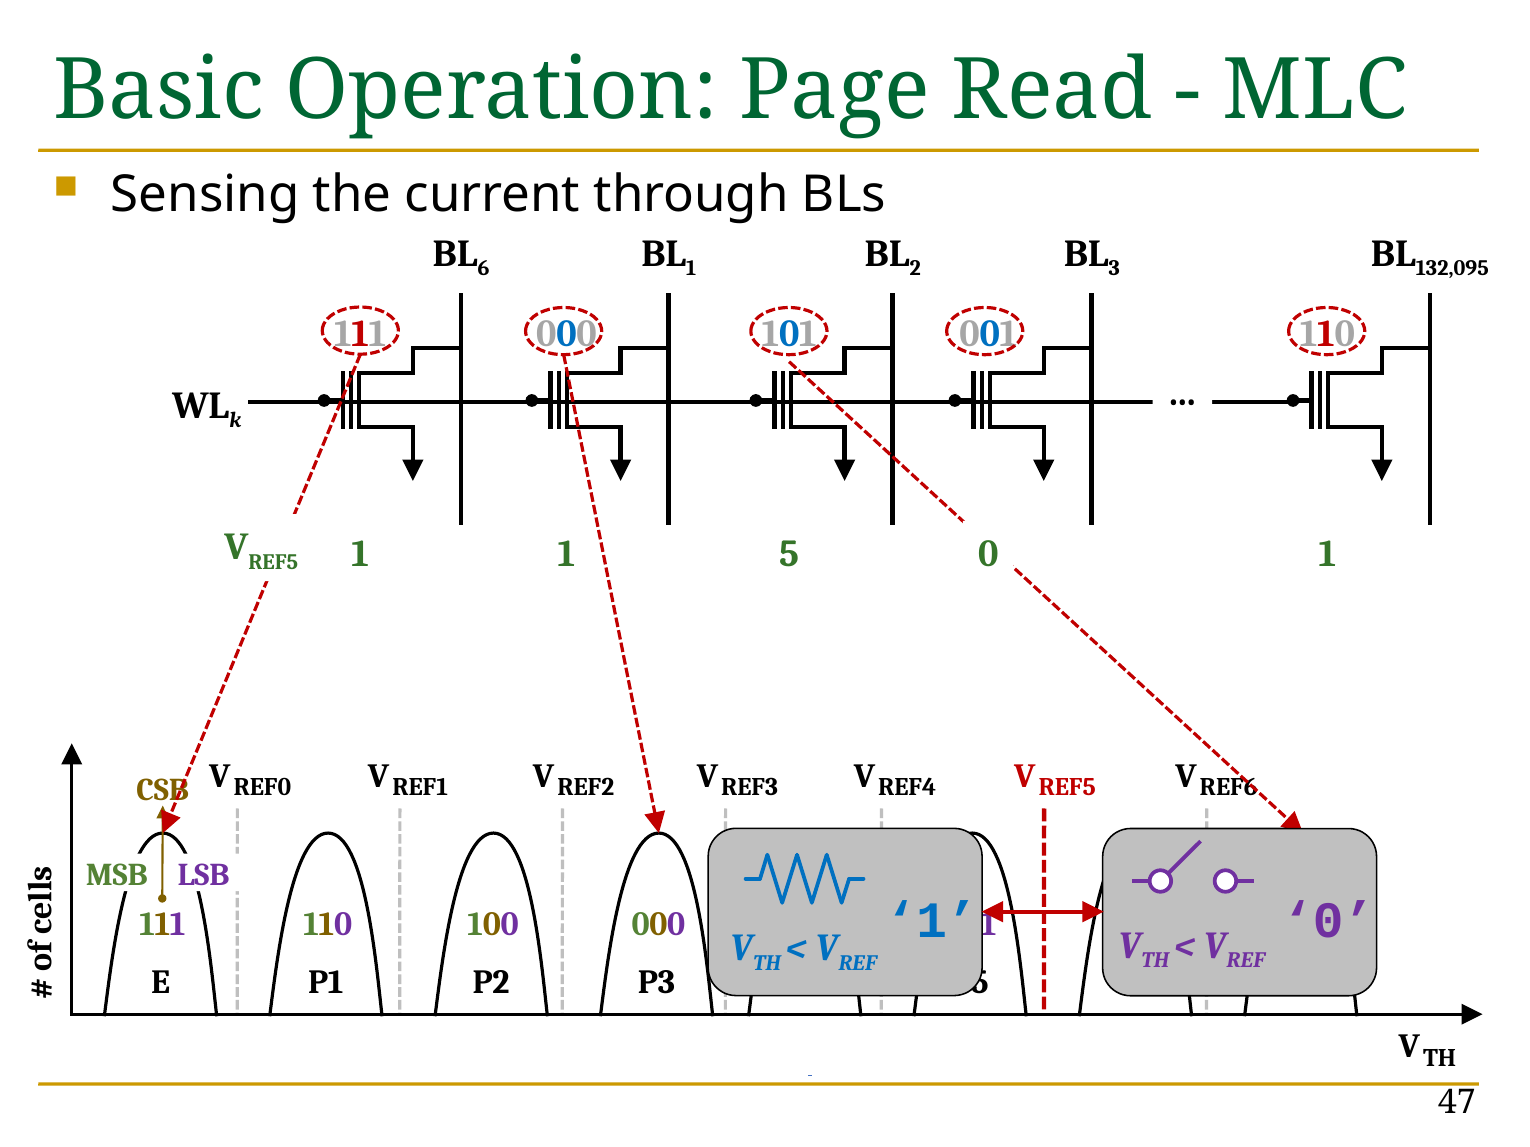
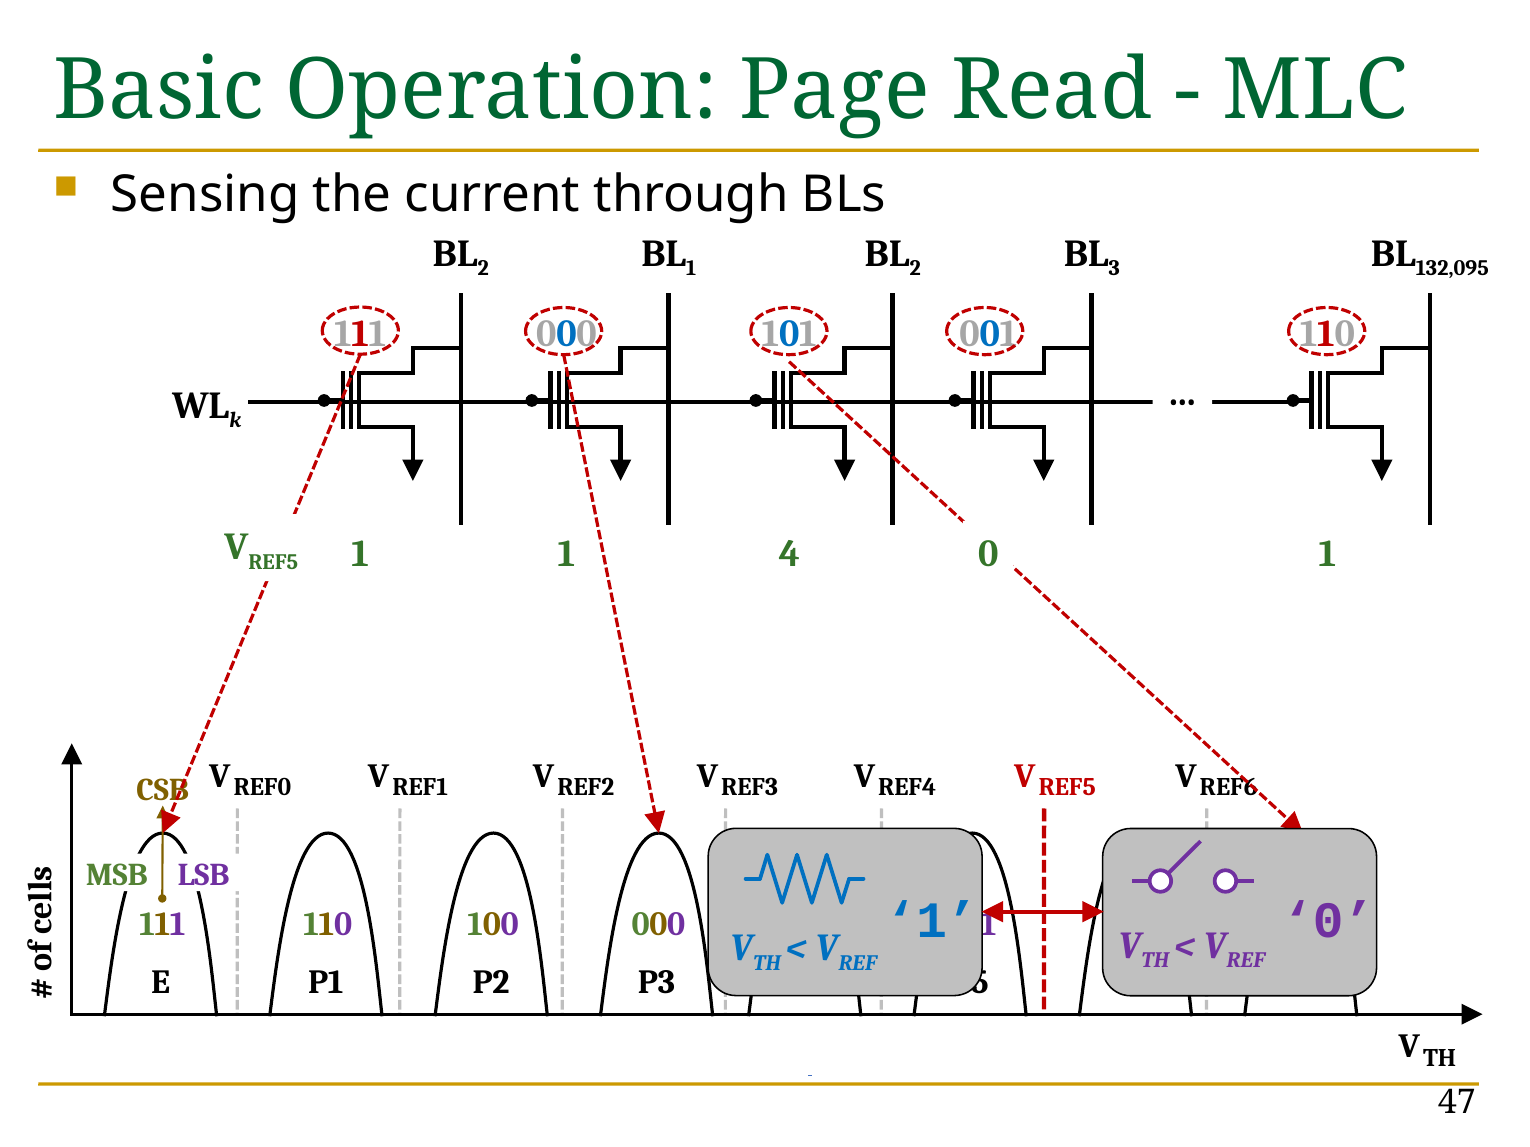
6 at (483, 269): 6 -> 2
5: 5 -> 4
